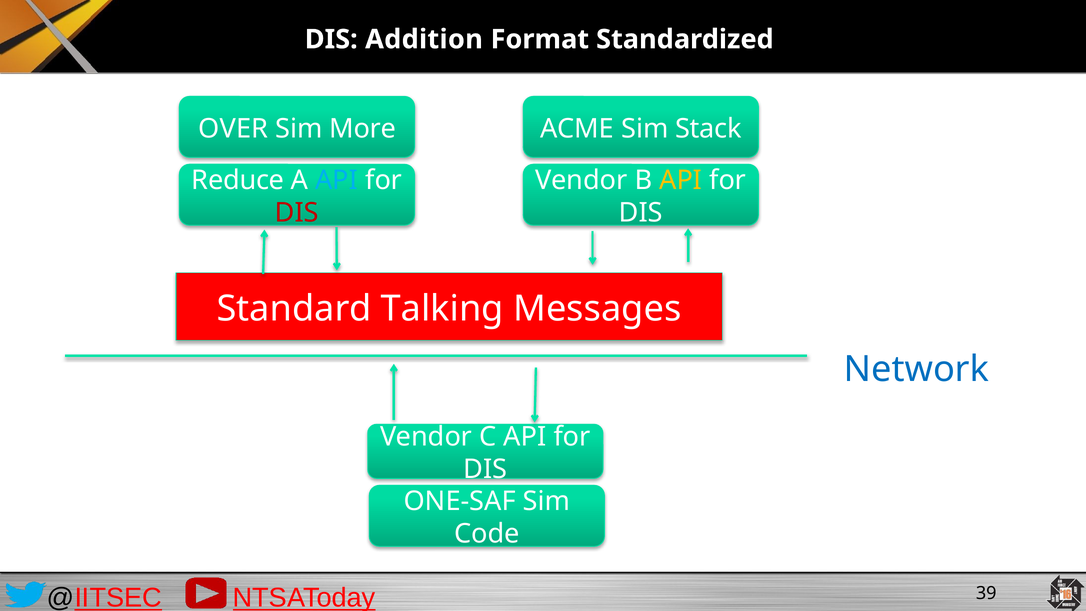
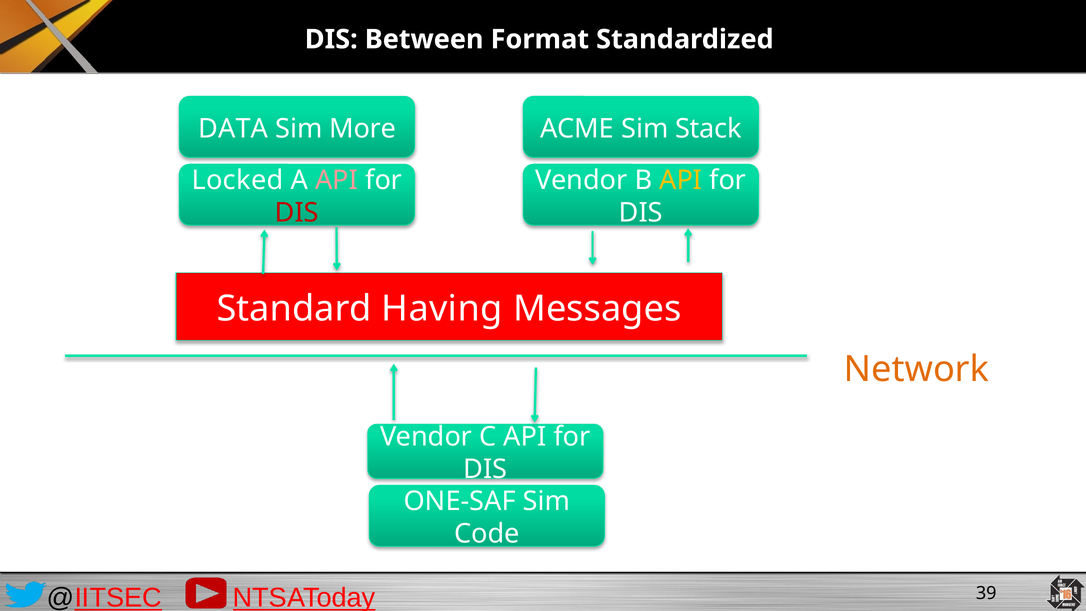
Addition: Addition -> Between
OVER: OVER -> DATA
Reduce: Reduce -> Locked
API at (337, 180) colour: light blue -> pink
Talking: Talking -> Having
Network colour: blue -> orange
